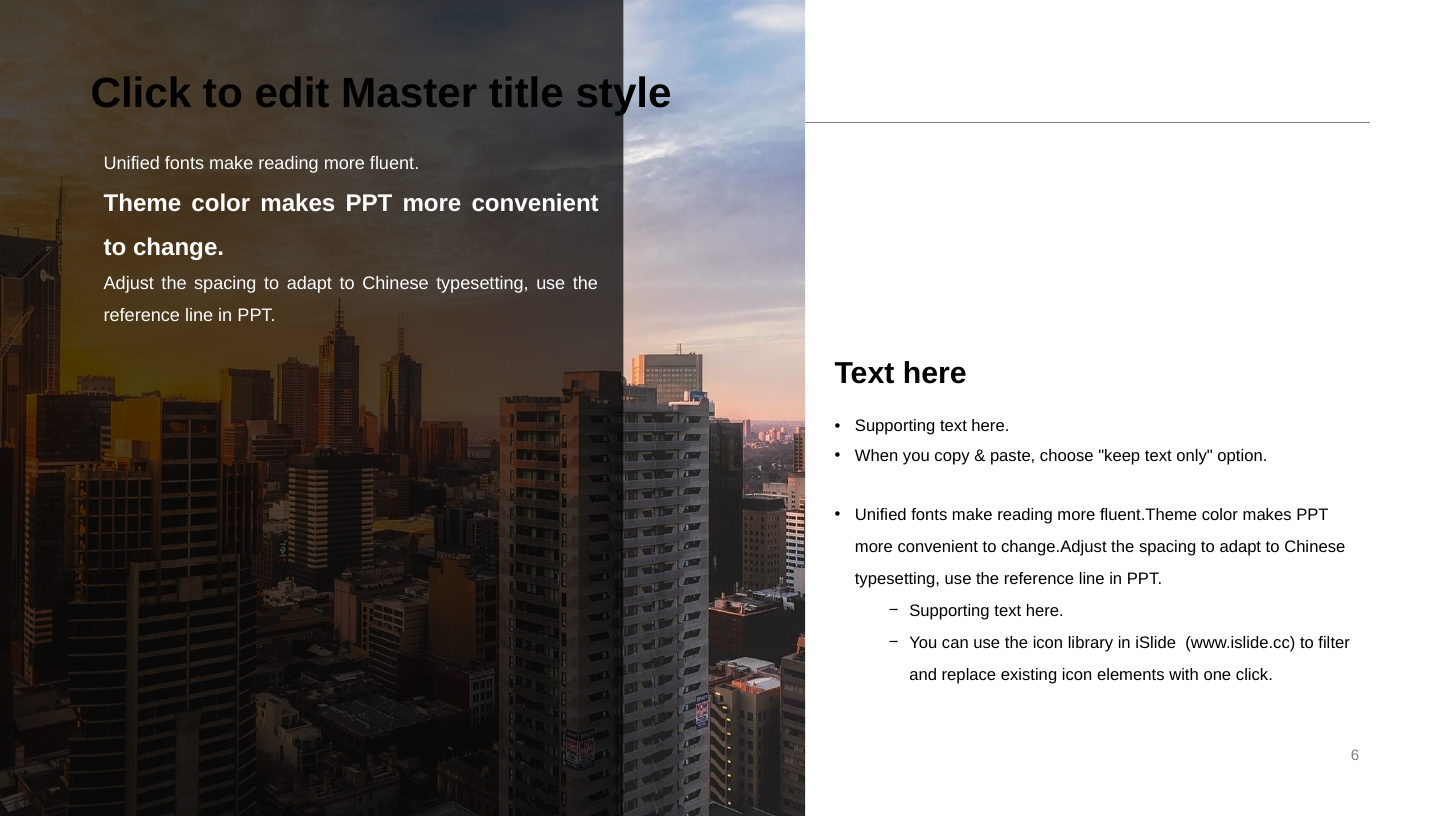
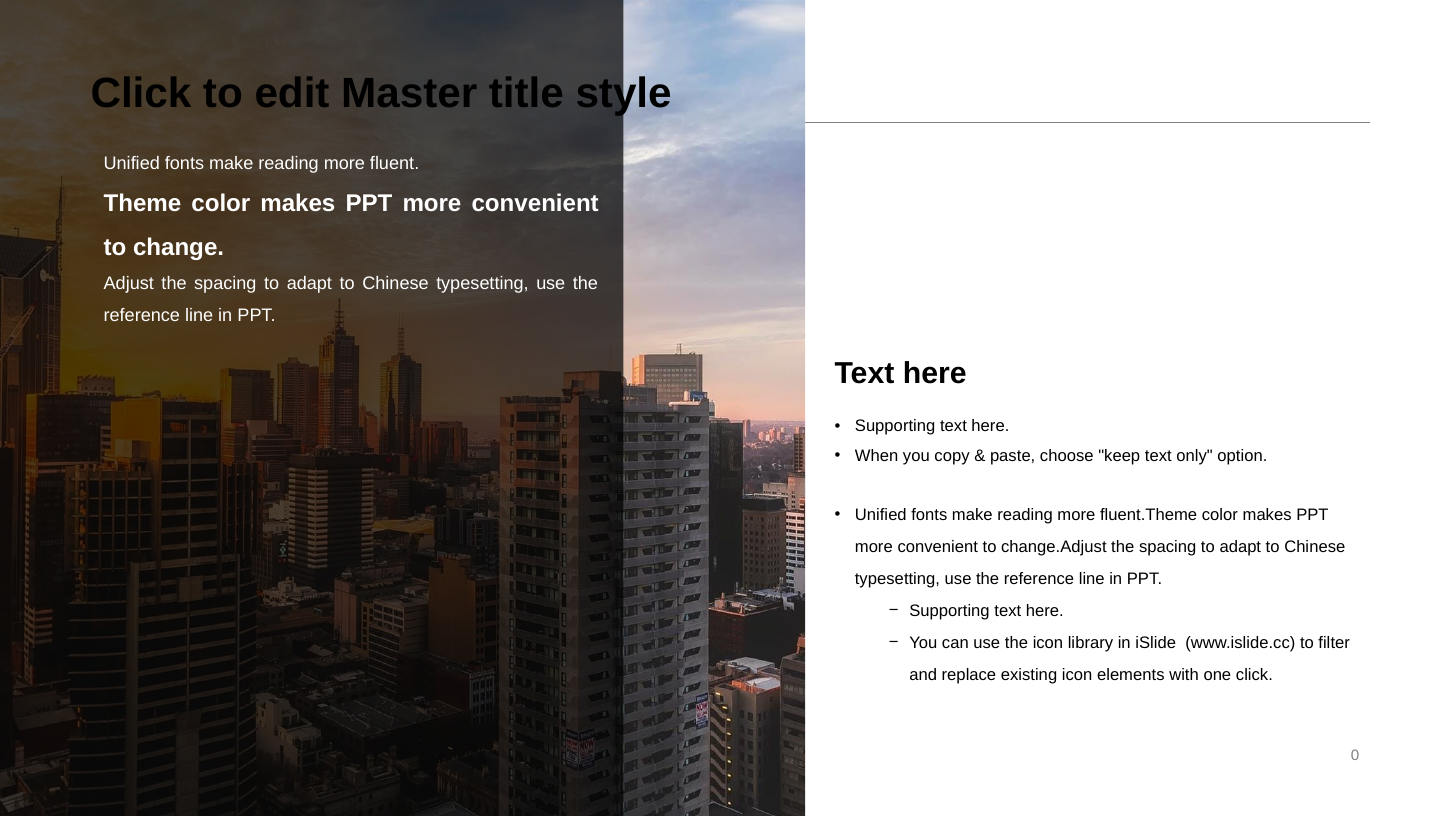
6: 6 -> 0
